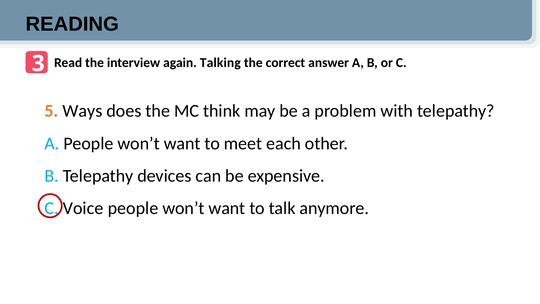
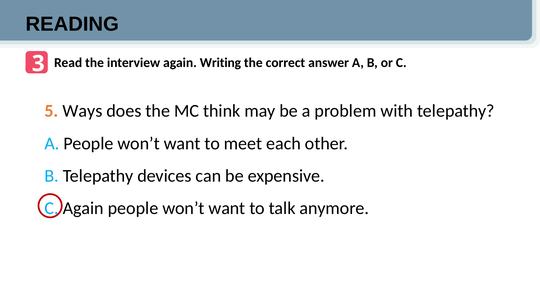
Talking: Talking -> Writing
Voice at (83, 208): Voice -> Again
